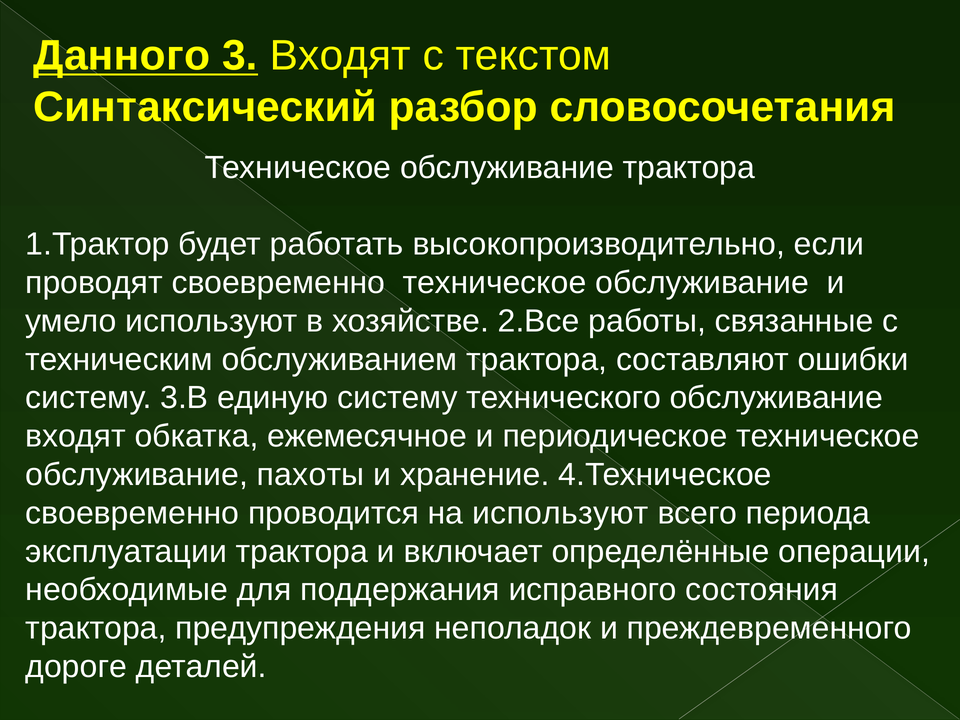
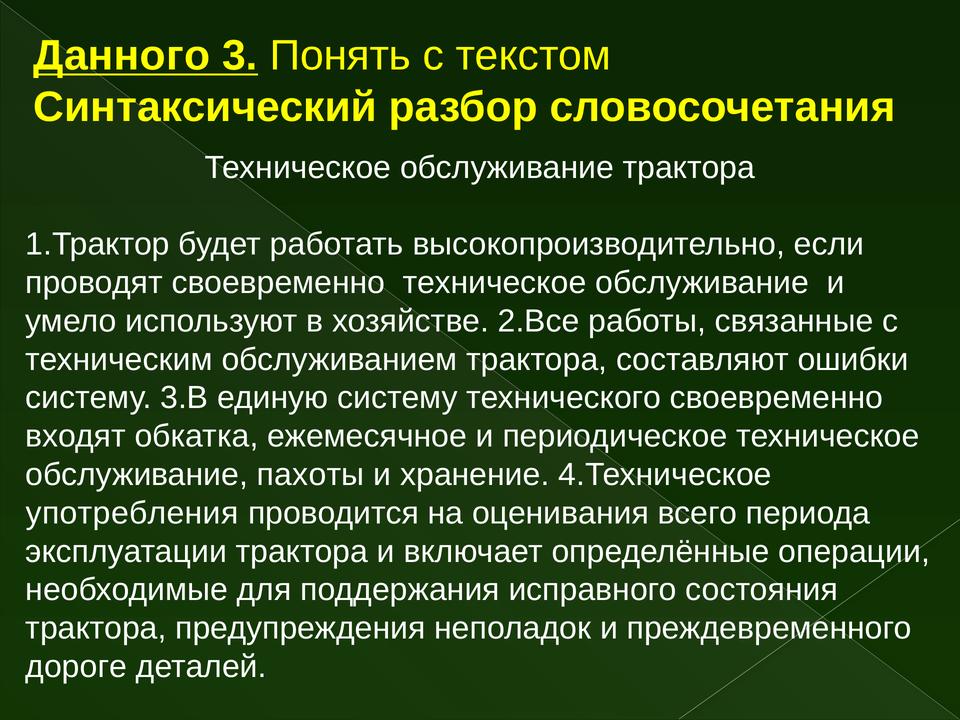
3 Входят: Входят -> Понять
технического обслуживание: обслуживание -> своевременно
своевременно at (132, 513): своевременно -> употребления
на используют: используют -> оценивания
